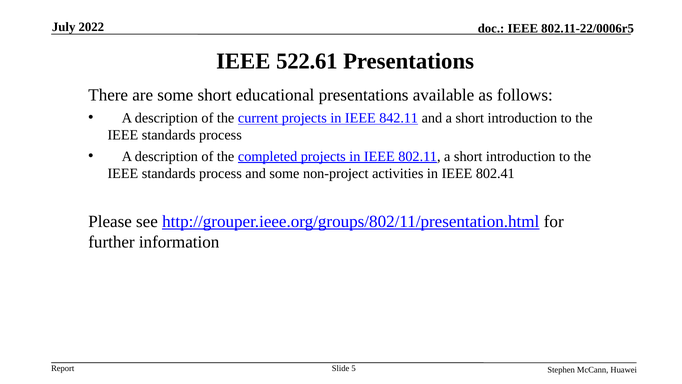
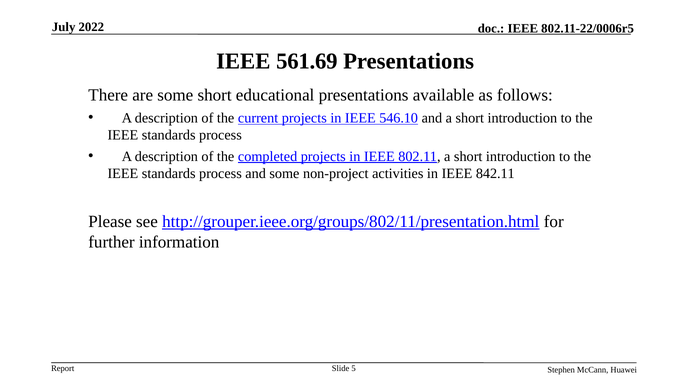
522.61: 522.61 -> 561.69
842.11: 842.11 -> 546.10
802.41: 802.41 -> 842.11
